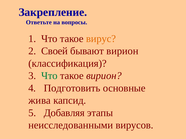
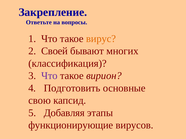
бывают вирион: вирион -> многих
Что at (49, 76) colour: green -> purple
жива: жива -> свою
неисследованными: неисследованными -> функционирующие
